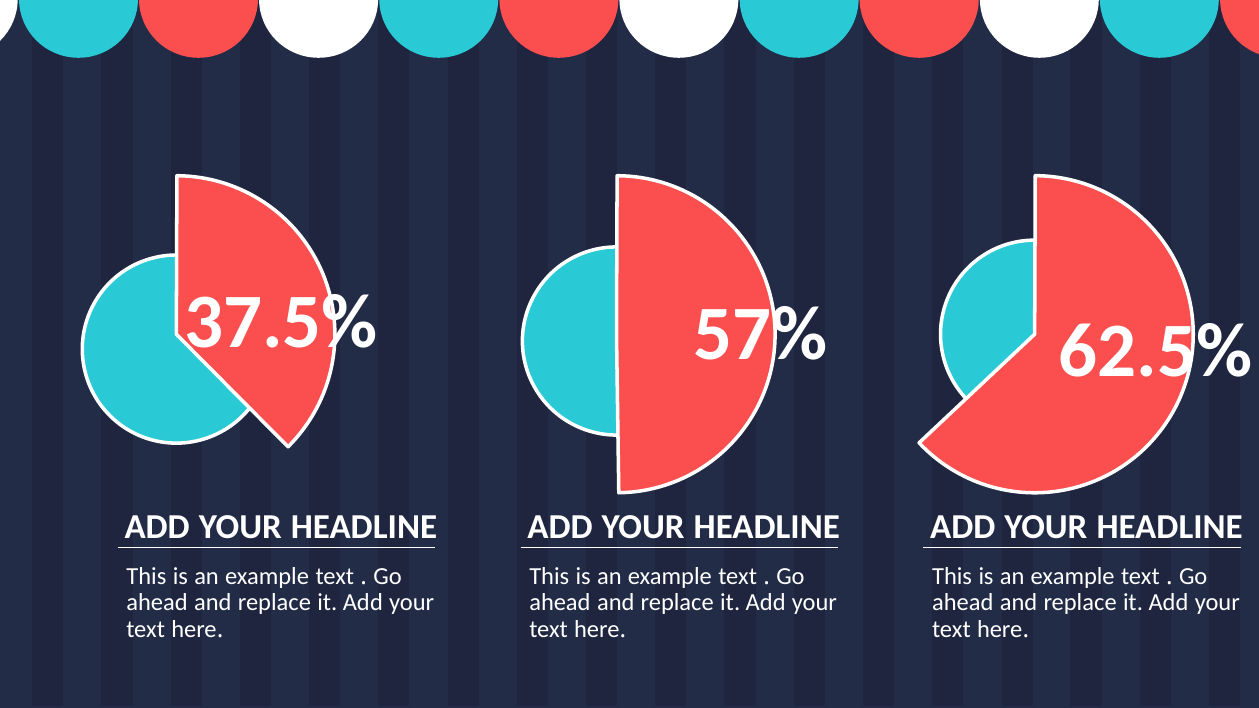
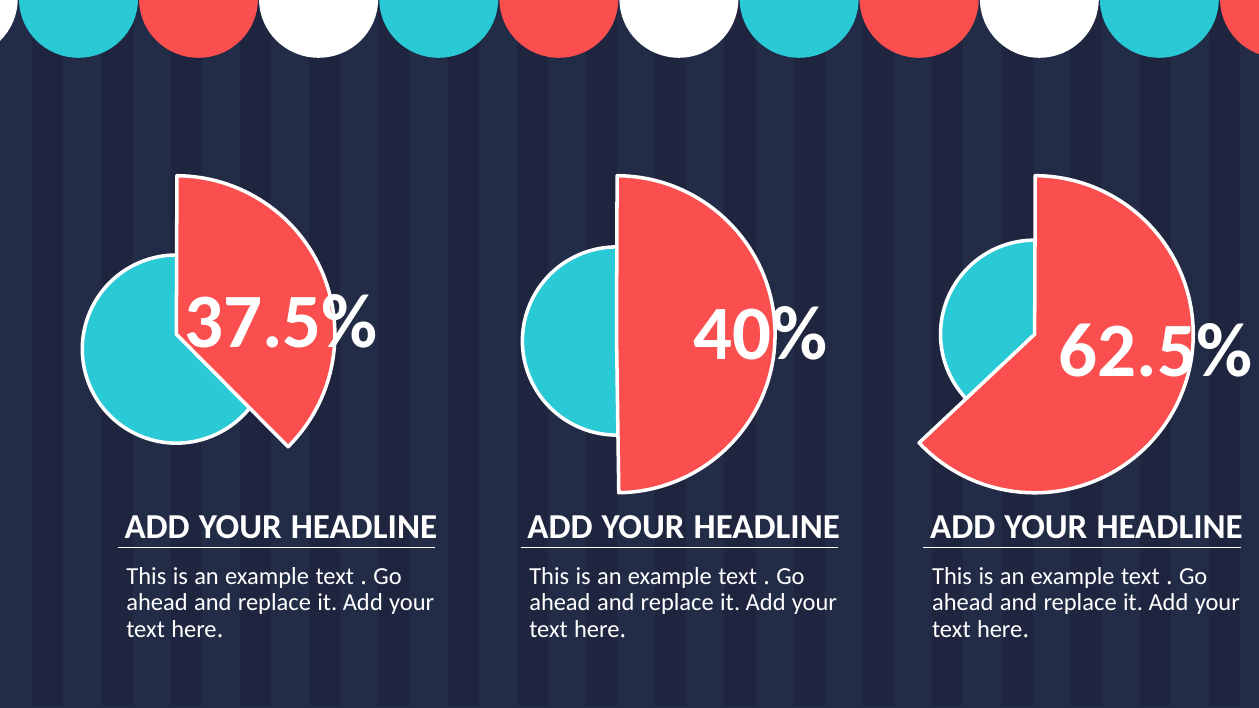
57%: 57% -> 40%
